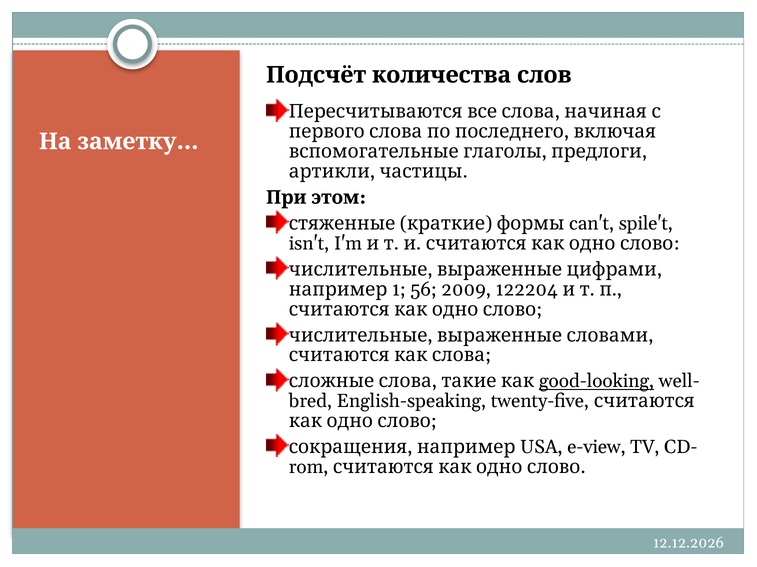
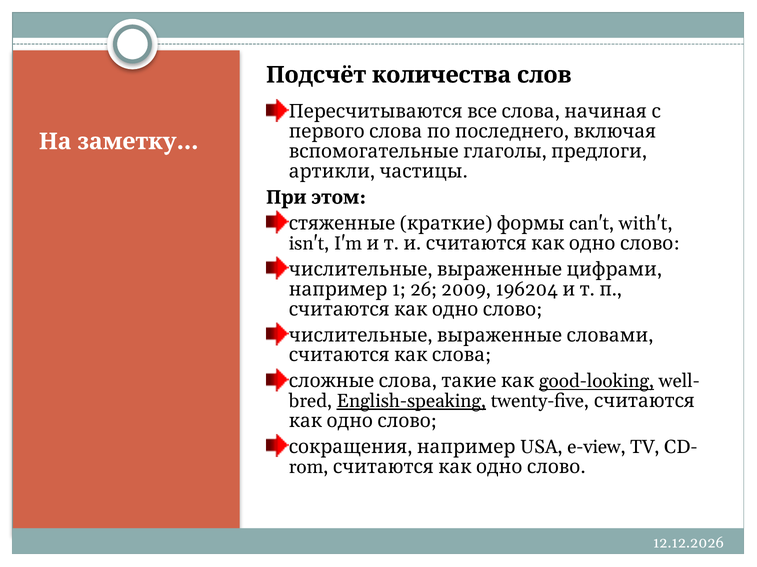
spile't: spile't -> with't
56: 56 -> 26
122204: 122204 -> 196204
English-speaking underline: none -> present
